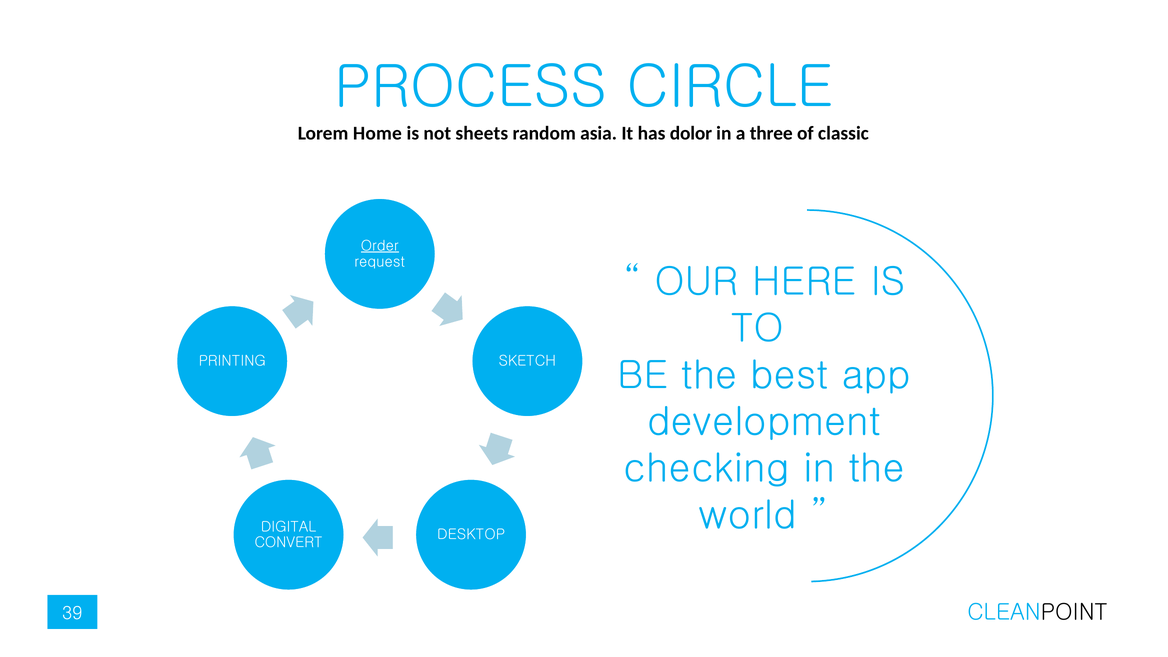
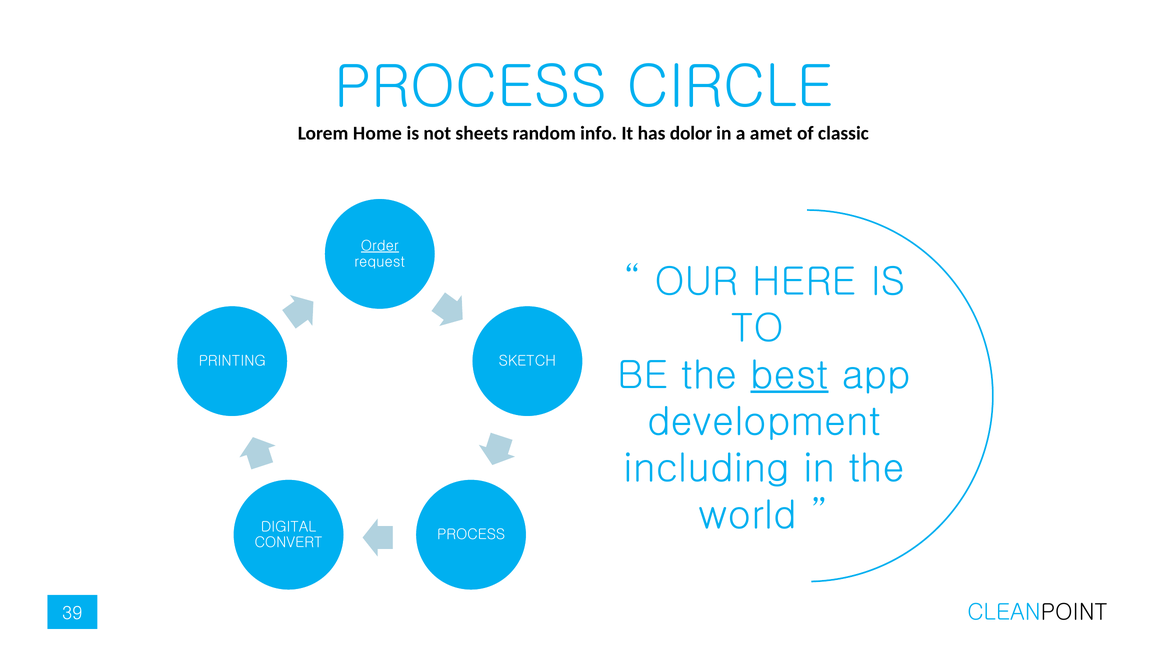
asia: asia -> info
three: three -> amet
best underline: none -> present
checking: checking -> including
DESKTOP at (471, 535): DESKTOP -> PROCESS
